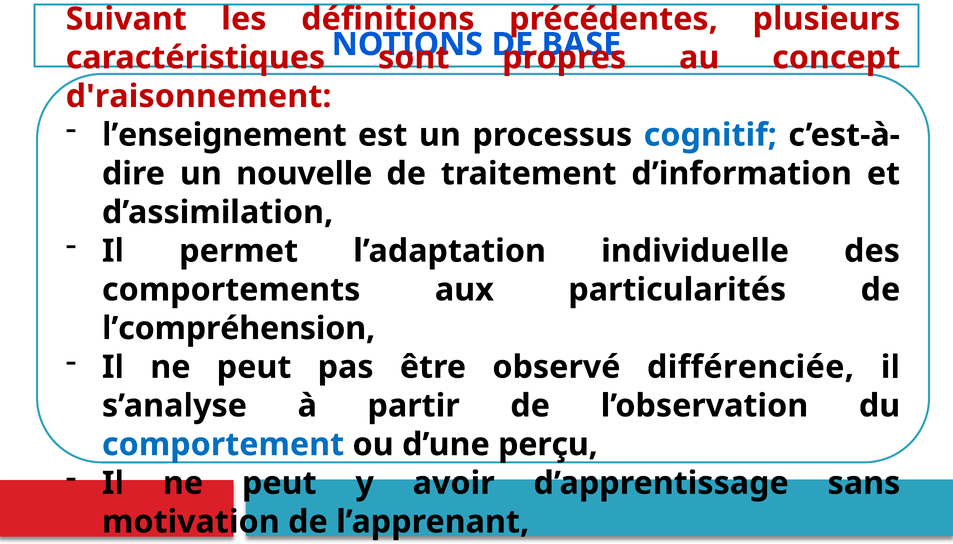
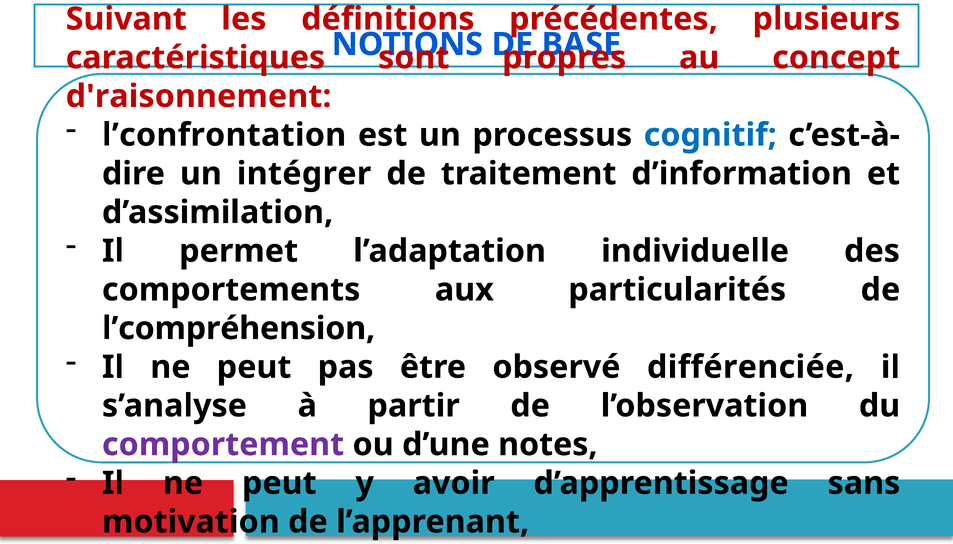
l’enseignement: l’enseignement -> l’confrontation
nouvelle: nouvelle -> intégrer
comportement colour: blue -> purple
perçu: perçu -> notes
